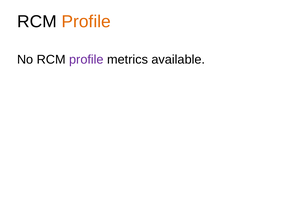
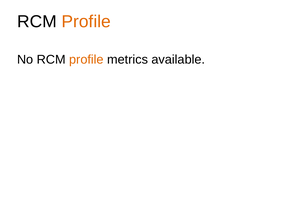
profile at (86, 60) colour: purple -> orange
